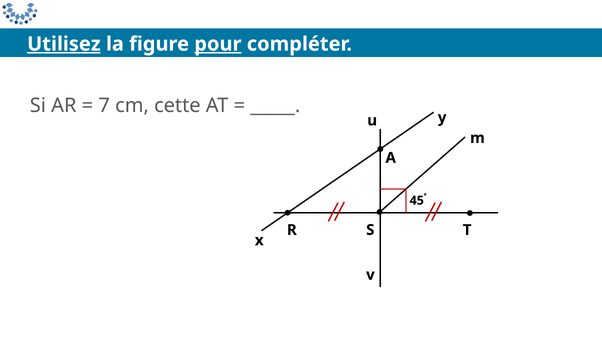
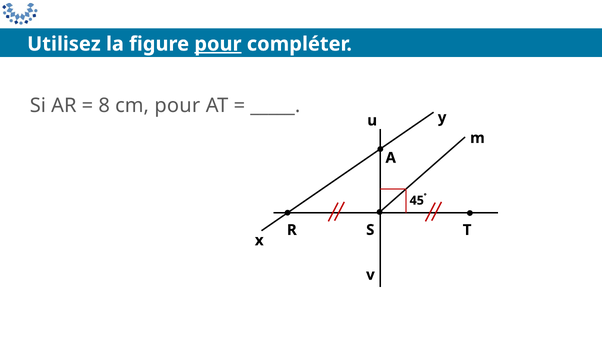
Utilisez underline: present -> none
7: 7 -> 8
cm cette: cette -> pour
